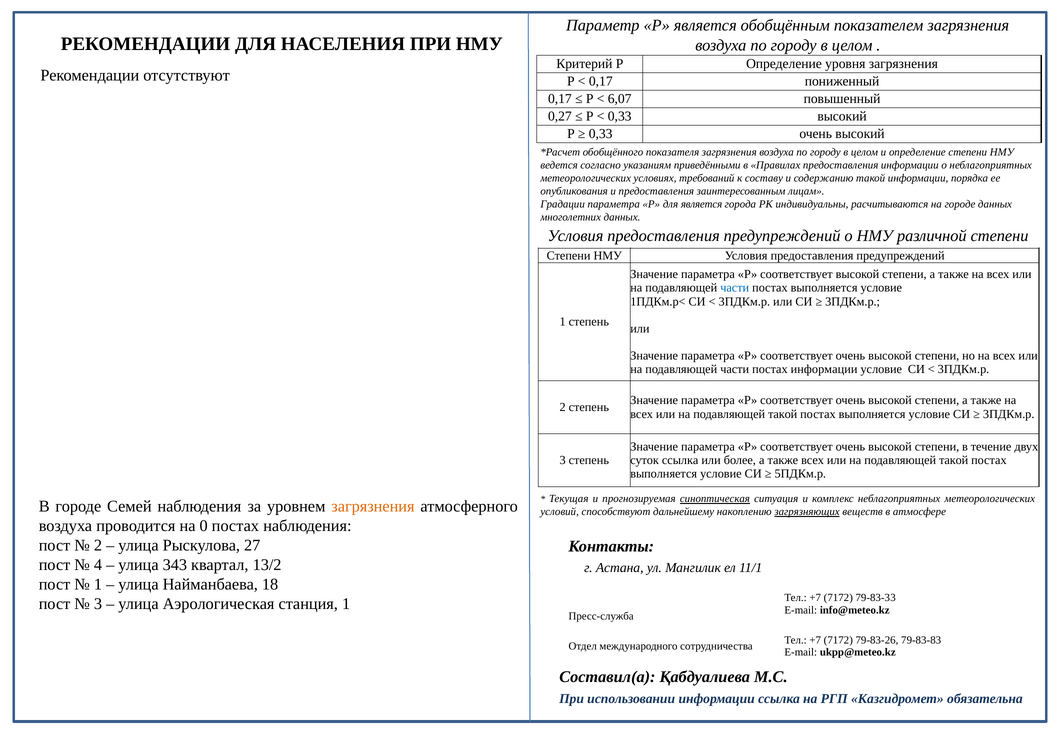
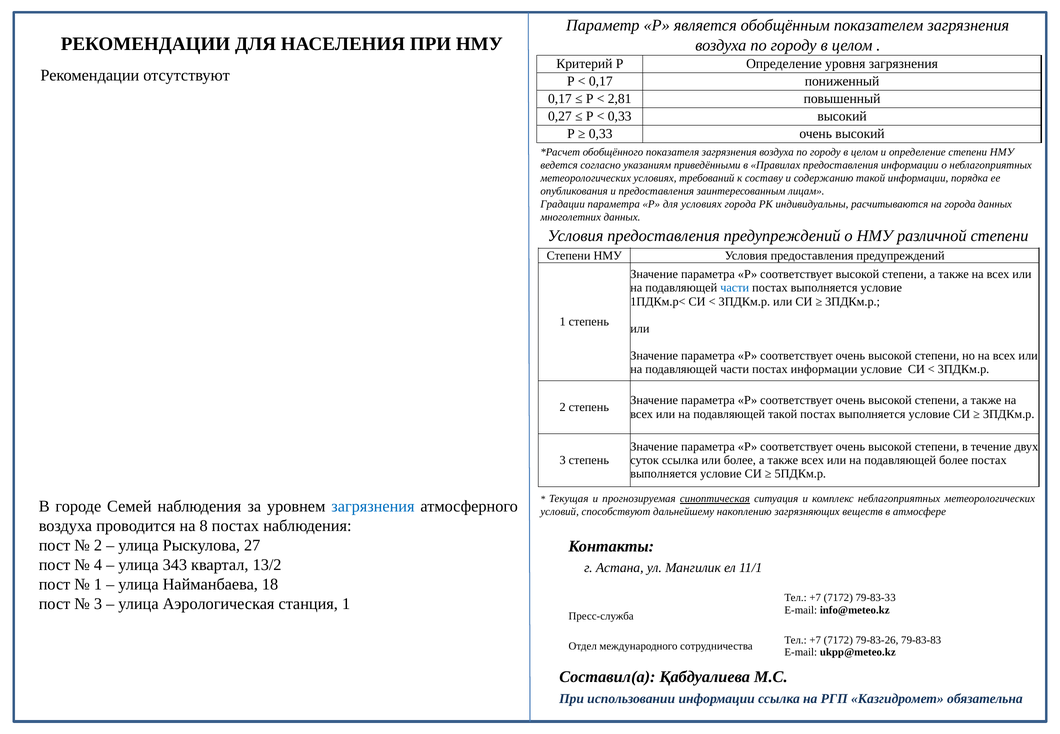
6,07: 6,07 -> 2,81
для является: является -> условиях
на городе: городе -> города
такой at (954, 460): такой -> более
загрязнения at (373, 506) colour: orange -> blue
загрязняющих underline: present -> none
0: 0 -> 8
